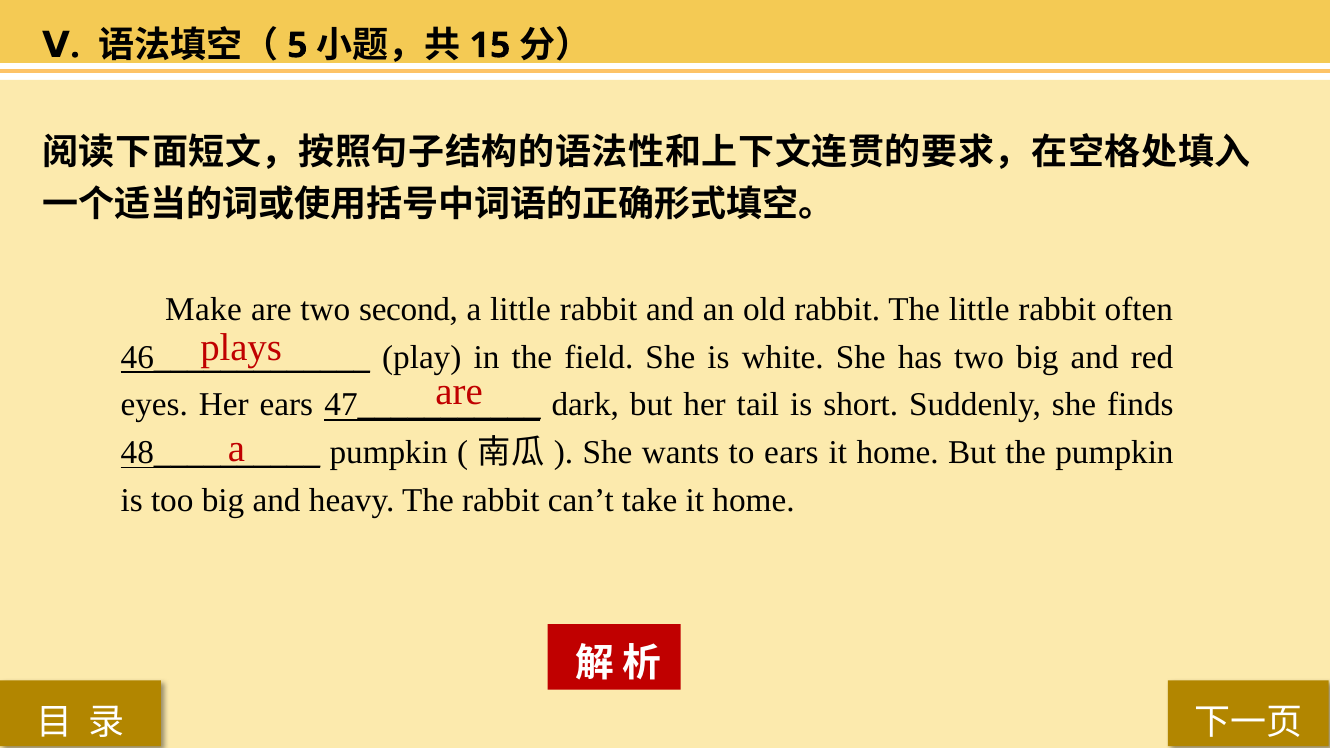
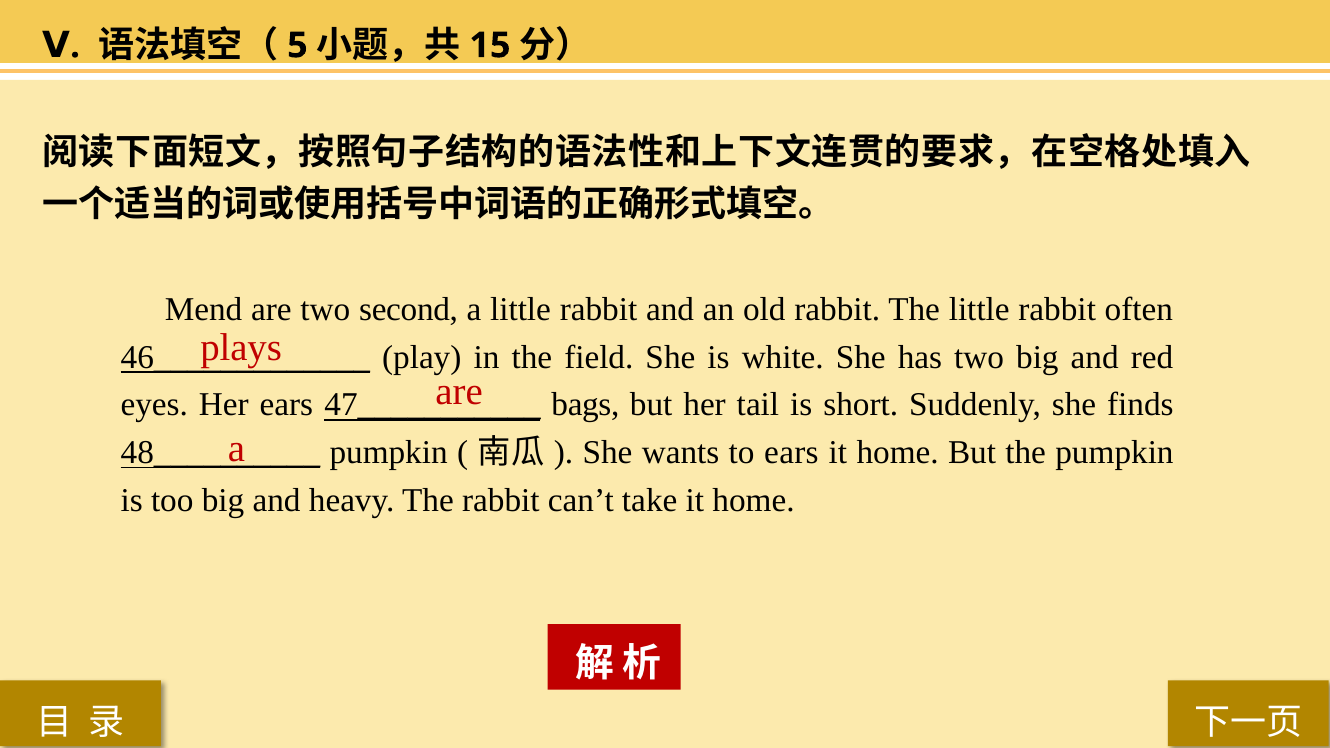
Make: Make -> Mend
dark: dark -> bags
